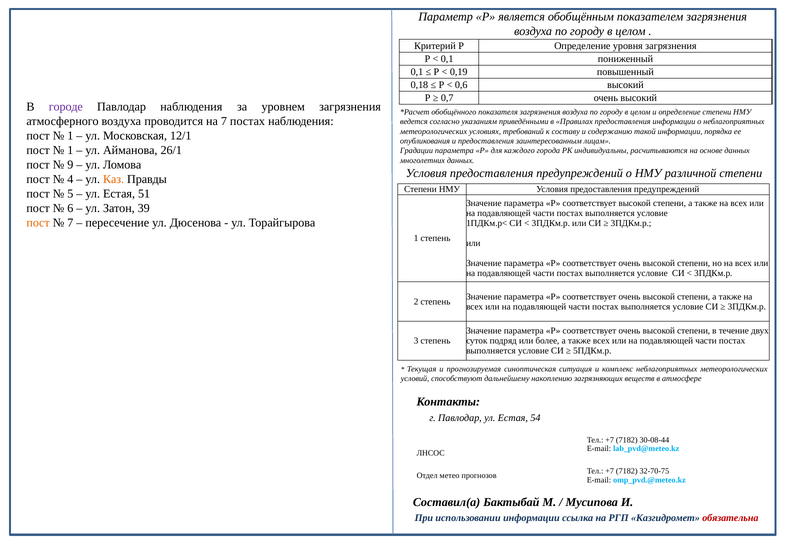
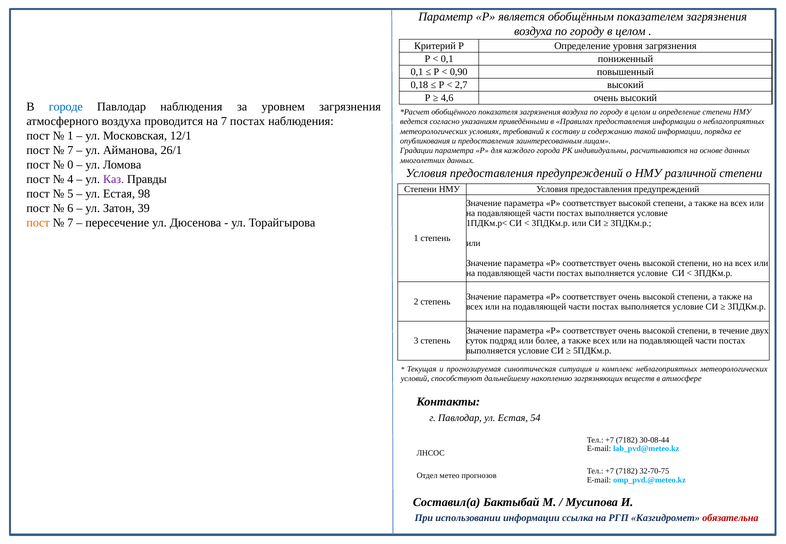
0,19: 0,19 -> 0,90
0,6: 0,6 -> 2,7
0,7: 0,7 -> 4,6
городе colour: purple -> blue
1 at (70, 150): 1 -> 7
9: 9 -> 0
Каз colour: orange -> purple
51: 51 -> 98
